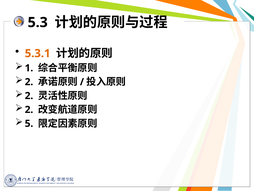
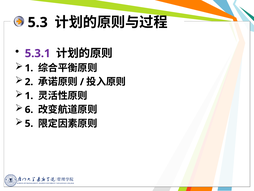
5.3.1 colour: orange -> purple
2 at (29, 96): 2 -> 1
2 at (29, 109): 2 -> 6
